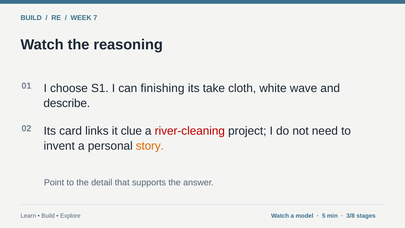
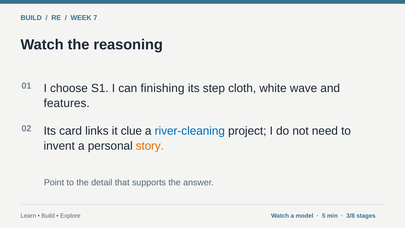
take: take -> step
describe: describe -> features
river-cleaning colour: red -> blue
